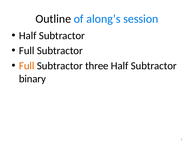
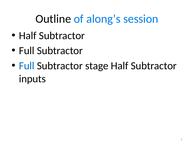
Full at (27, 66) colour: orange -> blue
three: three -> stage
binary: binary -> inputs
